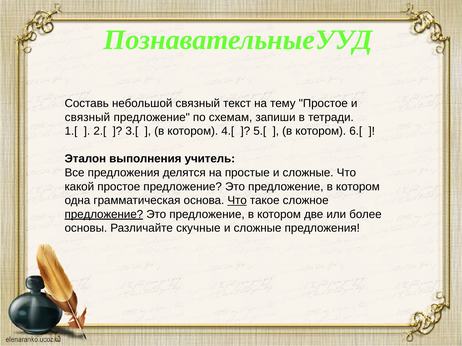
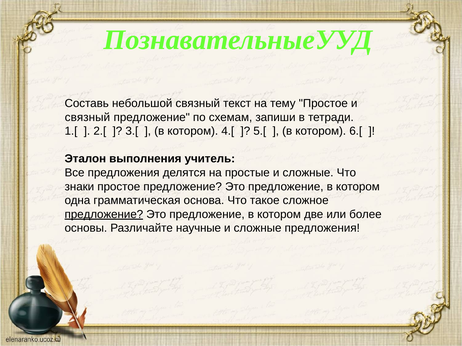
какой: какой -> знаки
Что at (237, 201) underline: present -> none
скучные: скучные -> научные
